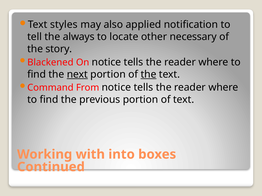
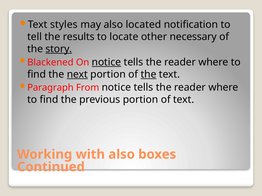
applied: applied -> located
always: always -> results
story underline: none -> present
notice at (106, 62) underline: none -> present
Command: Command -> Paragraph
with into: into -> also
